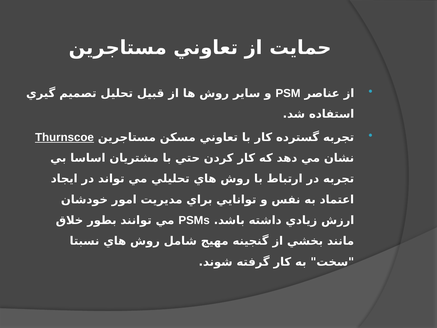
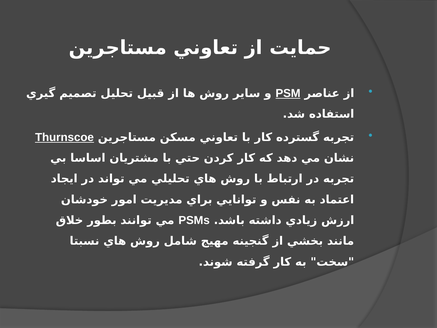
PSM underline: none -> present
